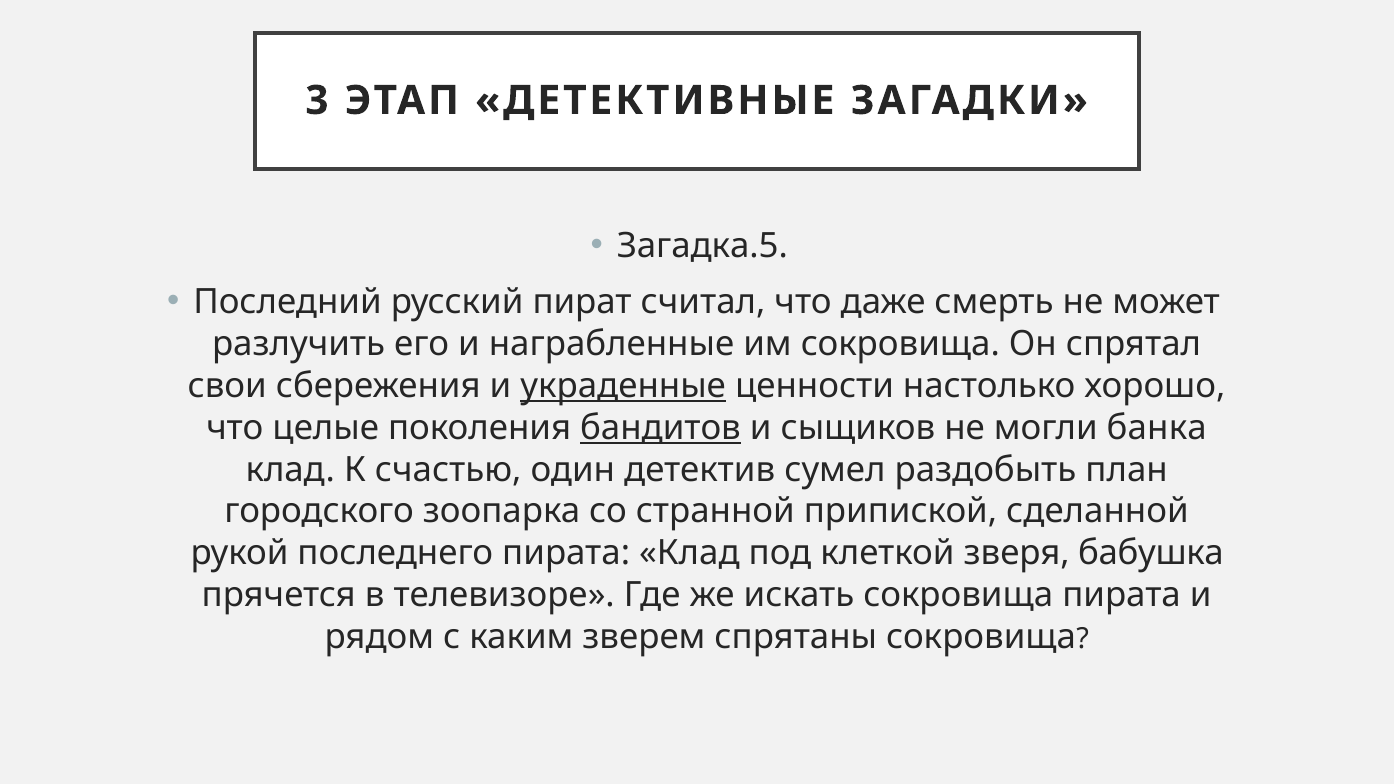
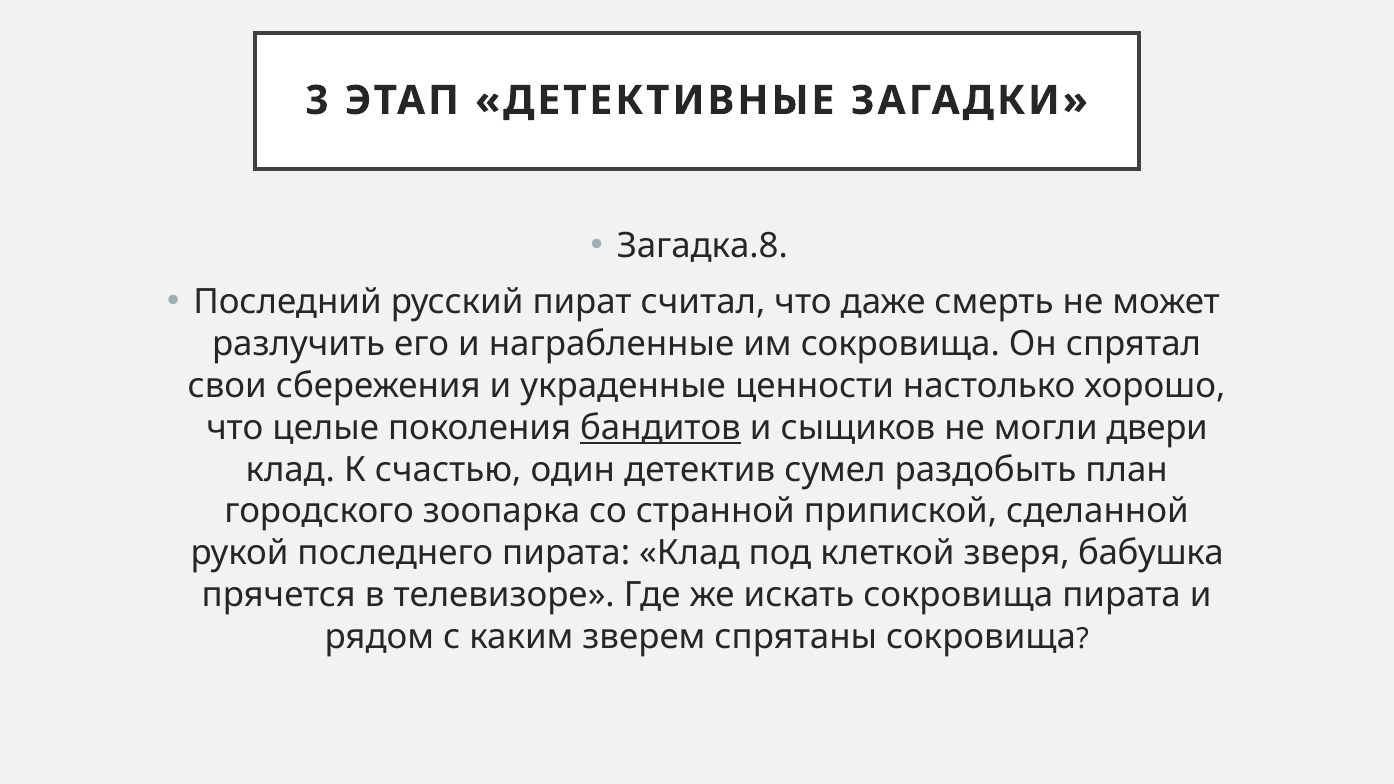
Загадка.5: Загадка.5 -> Загадка.8
украденные underline: present -> none
банка: банка -> двери
